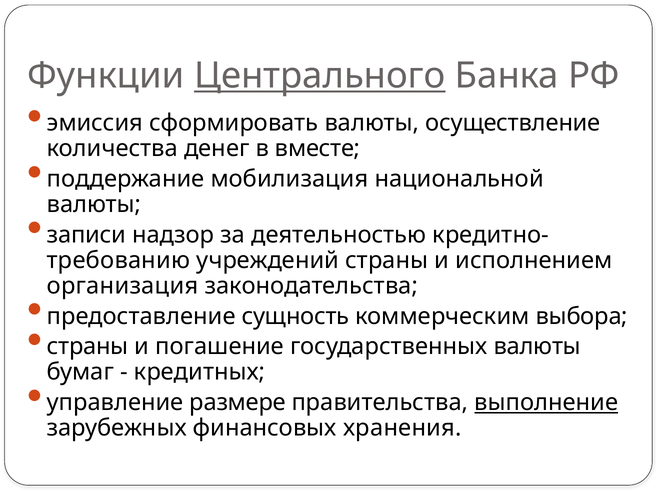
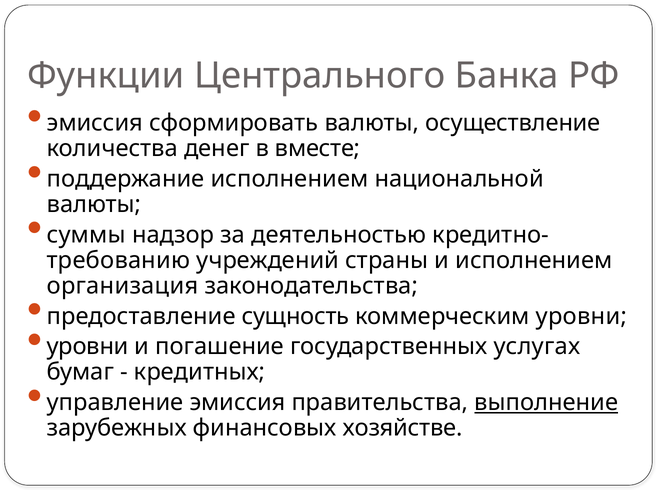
Центрального underline: present -> none
поддержание мобилизация: мобилизация -> исполнением
записи: записи -> суммы
коммерческим выбора: выбора -> уровни
страны at (88, 347): страны -> уровни
государственных валюты: валюты -> услугах
управление размере: размере -> эмиссия
хранения: хранения -> хозяйстве
